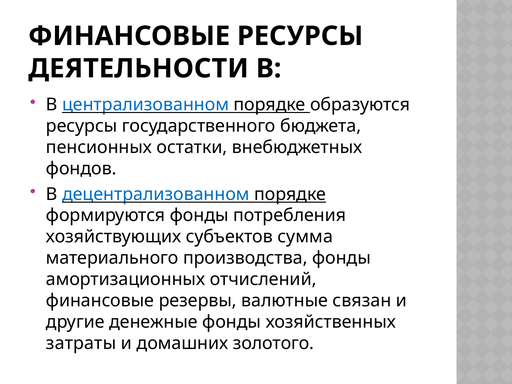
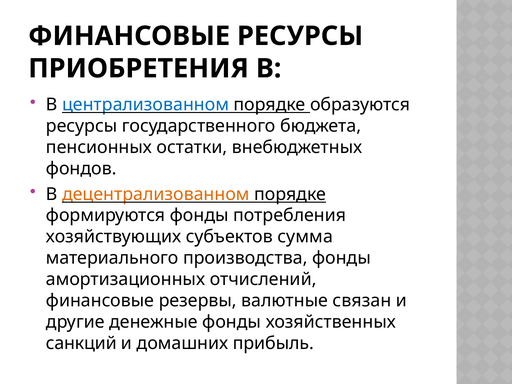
ДЕЯТЕЛЬНОСТИ: ДЕЯТЕЛЬНОСТИ -> ПРИОБРЕТЕНИЯ
децентрализованном colour: blue -> orange
затраты: затраты -> санкций
золотого: золотого -> прибыль
